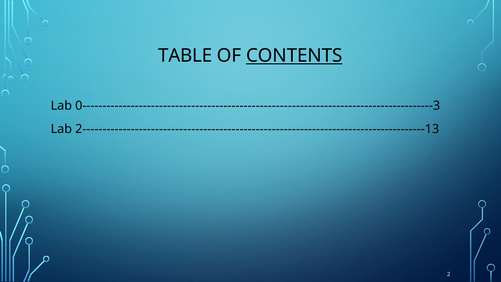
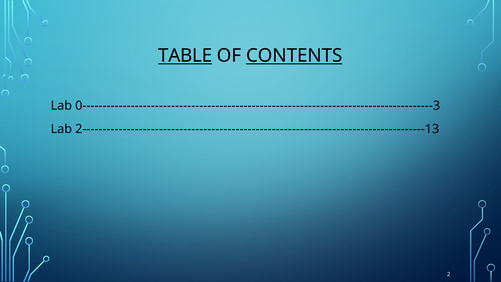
TABLE underline: none -> present
